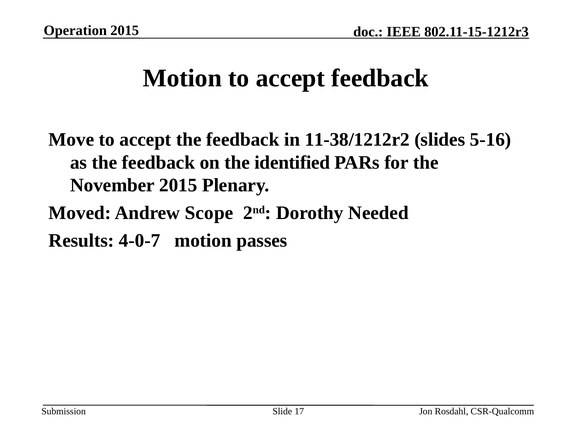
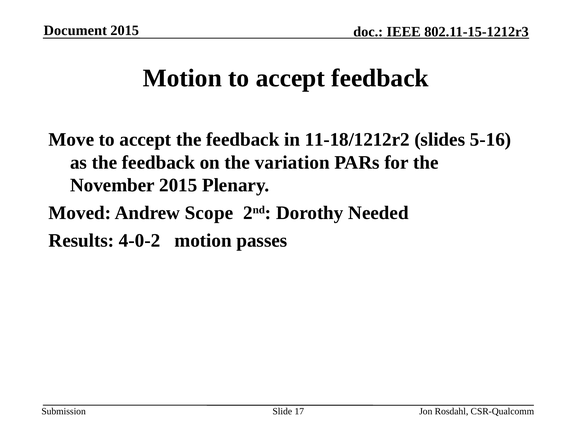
Operation: Operation -> Document
11-38/1212r2: 11-38/1212r2 -> 11-18/1212r2
identified: identified -> variation
4-0-7: 4-0-7 -> 4-0-2
